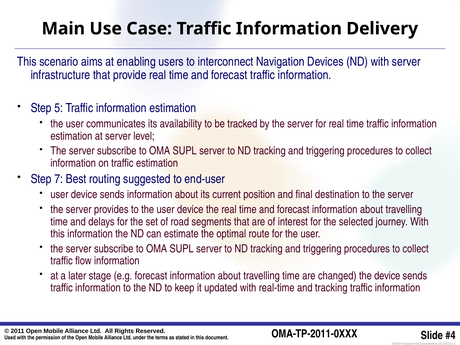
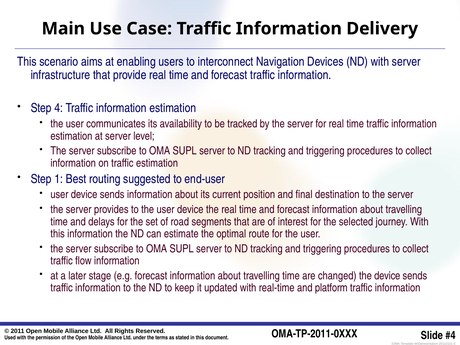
5: 5 -> 4
7: 7 -> 1
and tracking: tracking -> platform
